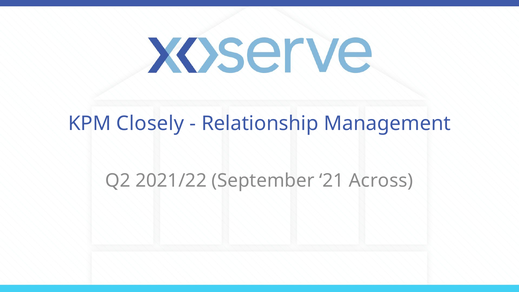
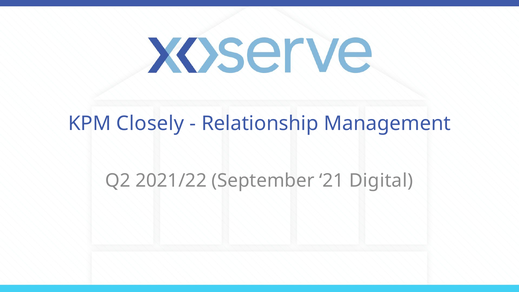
Across: Across -> Digital
